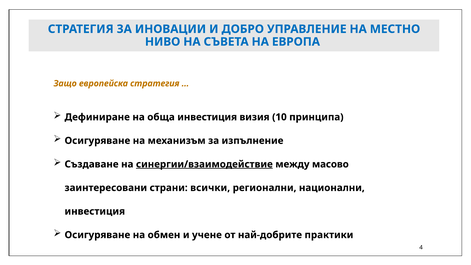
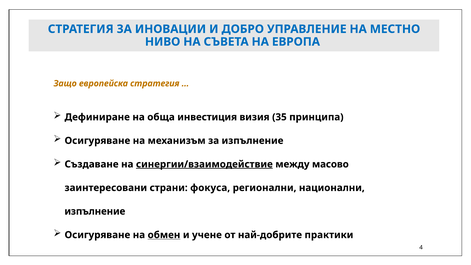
10: 10 -> 35
всички: всички -> фокуса
инвестиция at (95, 211): инвестиция -> изпълнение
обмен underline: none -> present
